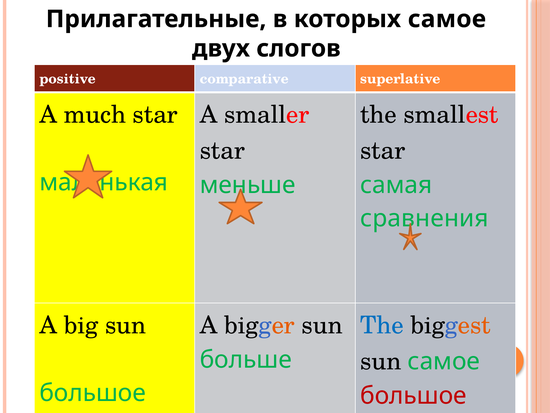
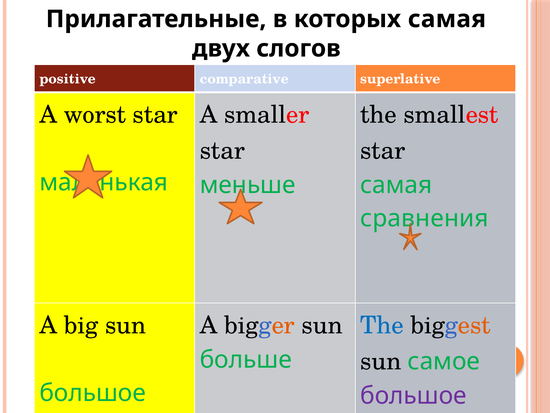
которых самое: самое -> самая
much: much -> worst
большое at (413, 395) colour: red -> purple
